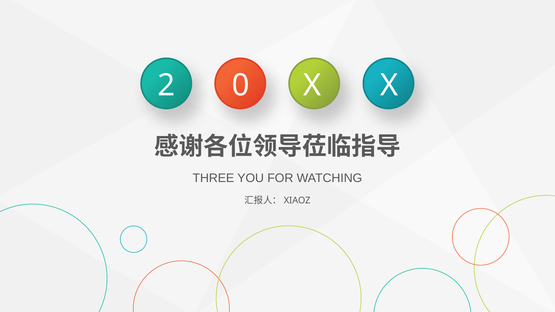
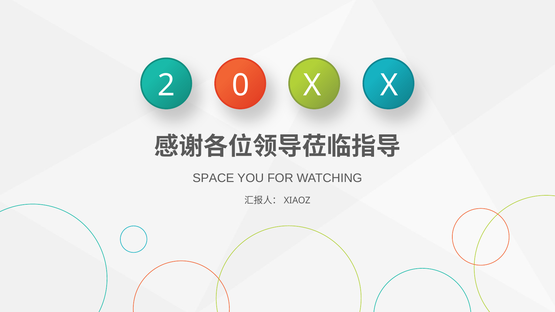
THREE: THREE -> SPACE
